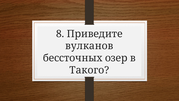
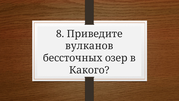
Такого: Такого -> Какого
